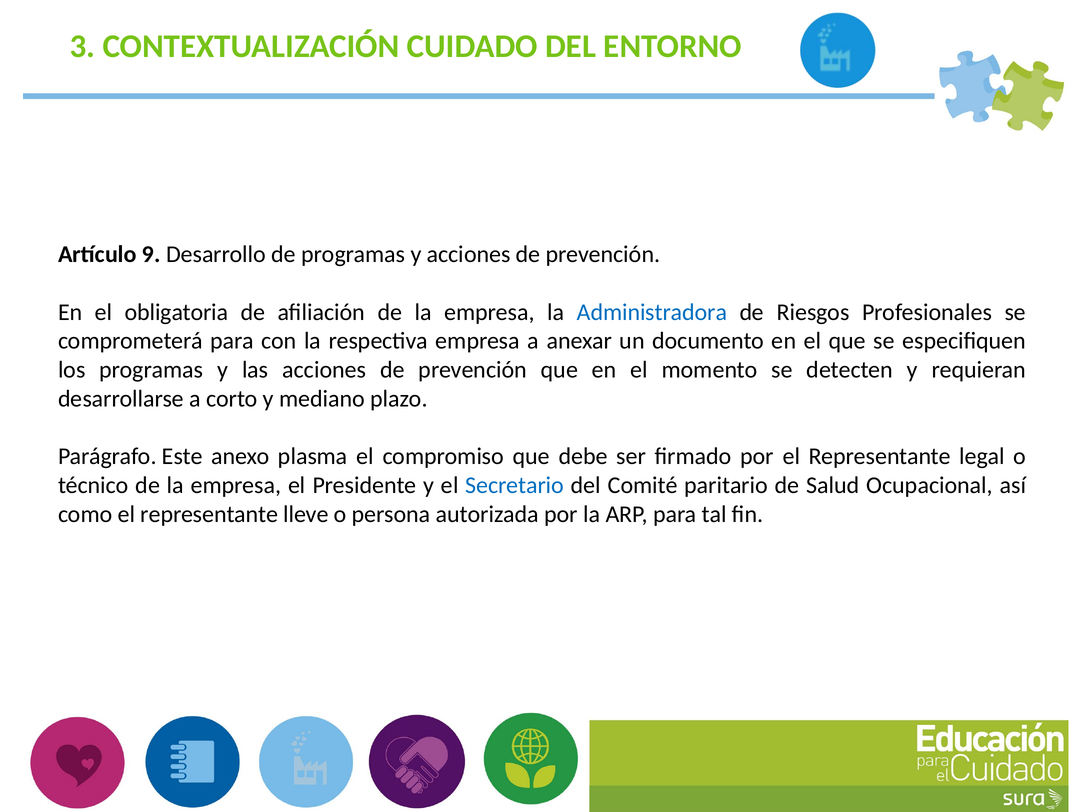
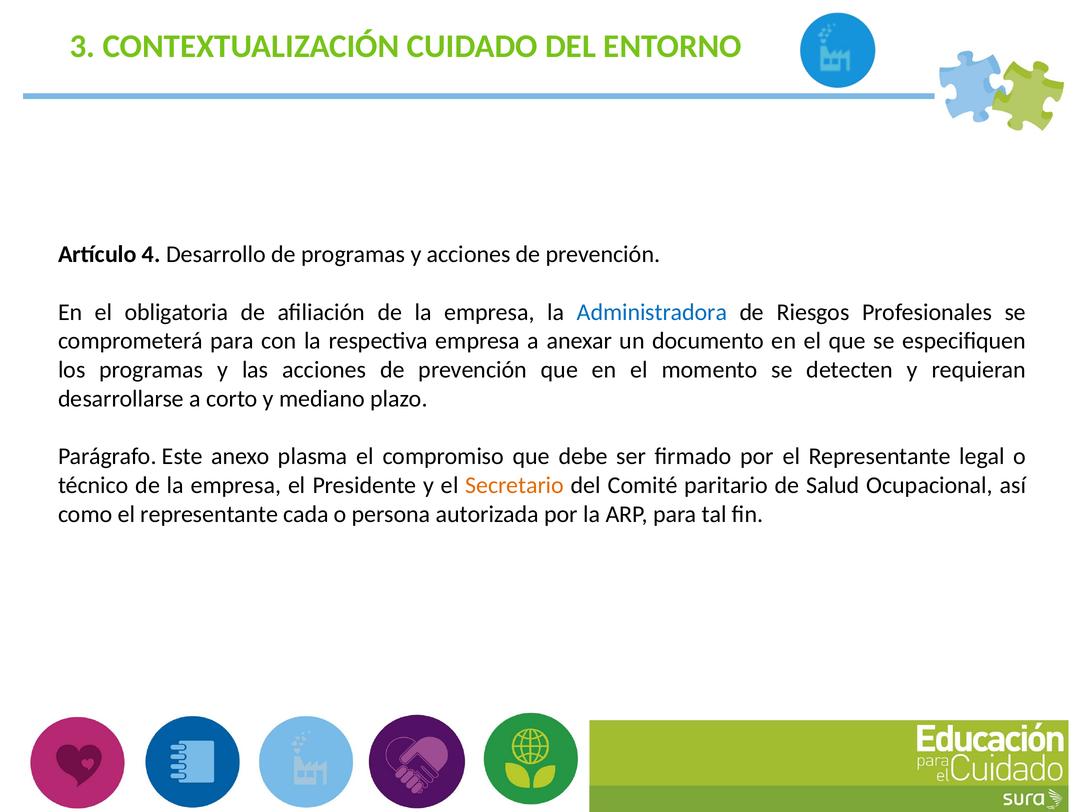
9: 9 -> 4
Secretario colour: blue -> orange
lleve: lleve -> cada
